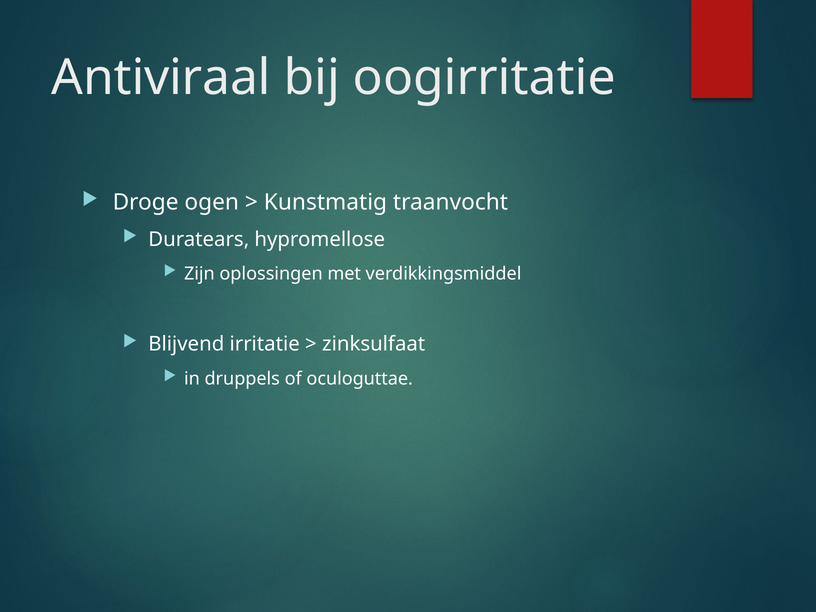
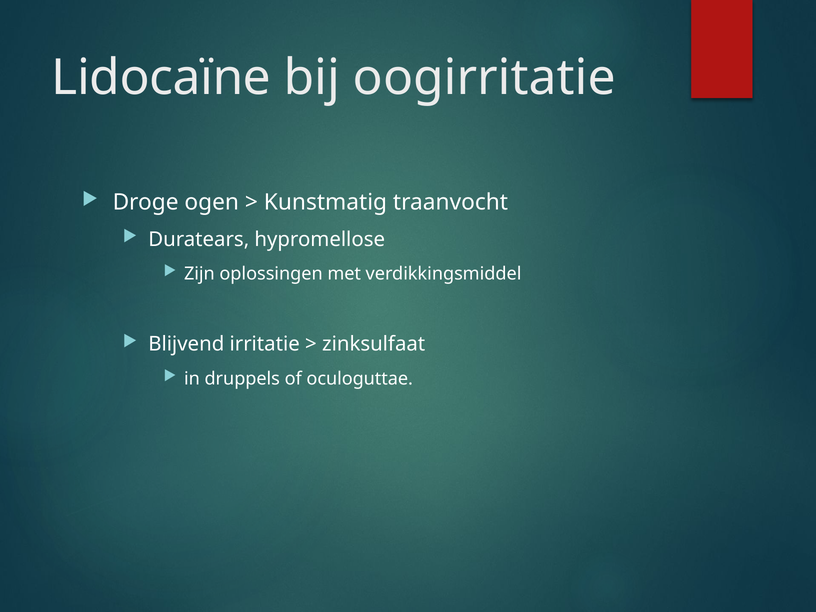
Antiviraal: Antiviraal -> Lidocaïne
